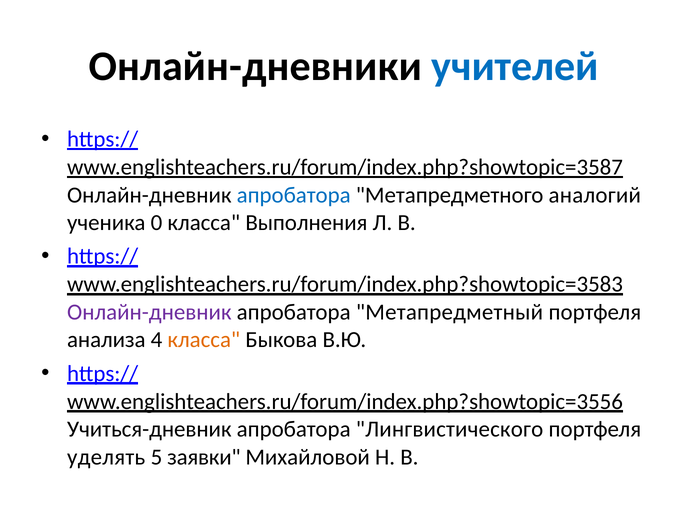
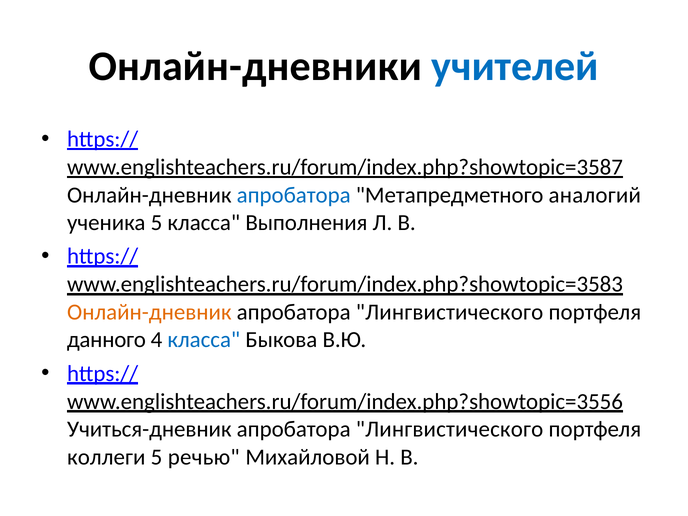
ученика 0: 0 -> 5
Онлайн-дневник at (149, 312) colour: purple -> orange
Метапредметный at (450, 312): Метапредметный -> Лингвистического
анализа: анализа -> данного
класса at (204, 340) colour: orange -> blue
уделять: уделять -> коллеги
заявки: заявки -> речью
